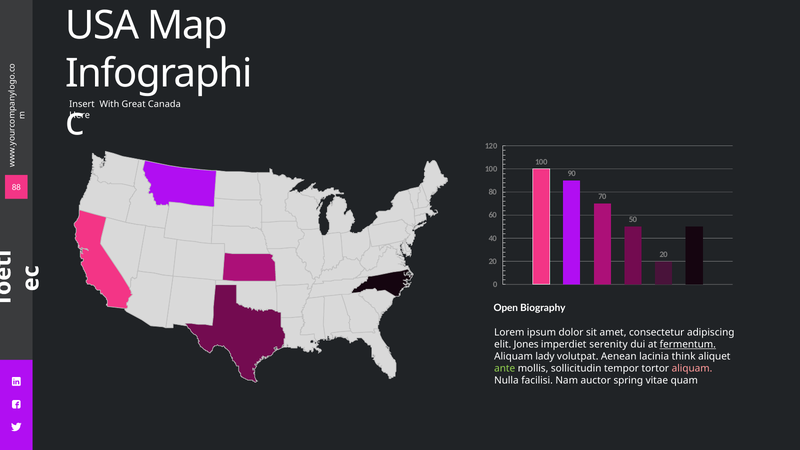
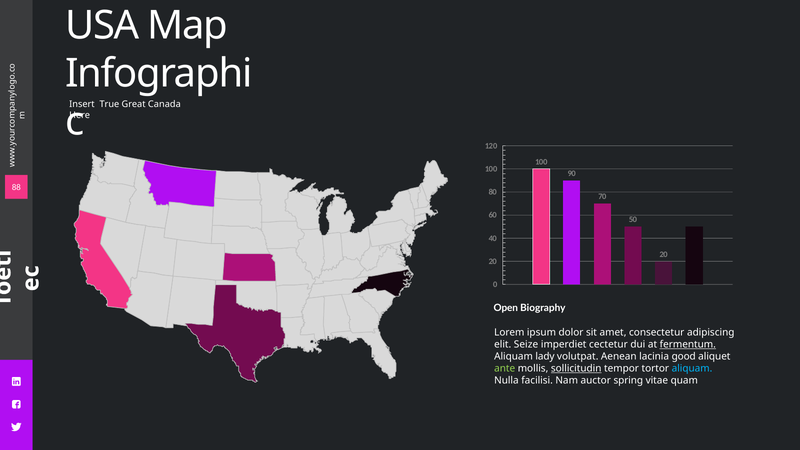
With: With -> True
Jones: Jones -> Seize
serenity: serenity -> cectetur
think: think -> good
sollicitudin underline: none -> present
aliquam at (692, 368) colour: pink -> light blue
